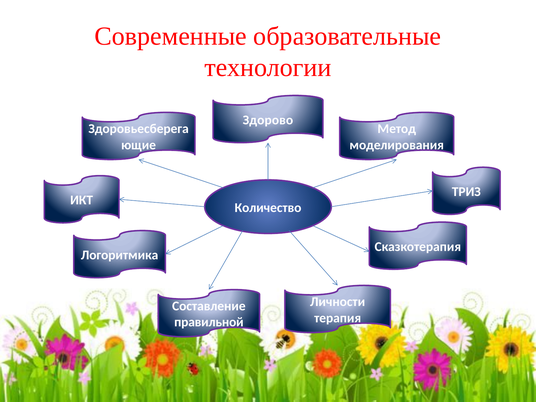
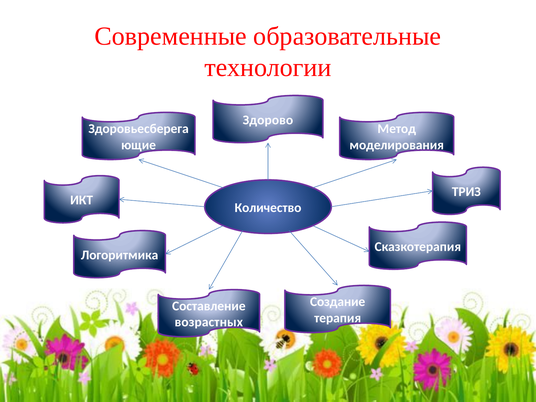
Личности: Личности -> Создание
правильной: правильной -> возрастных
